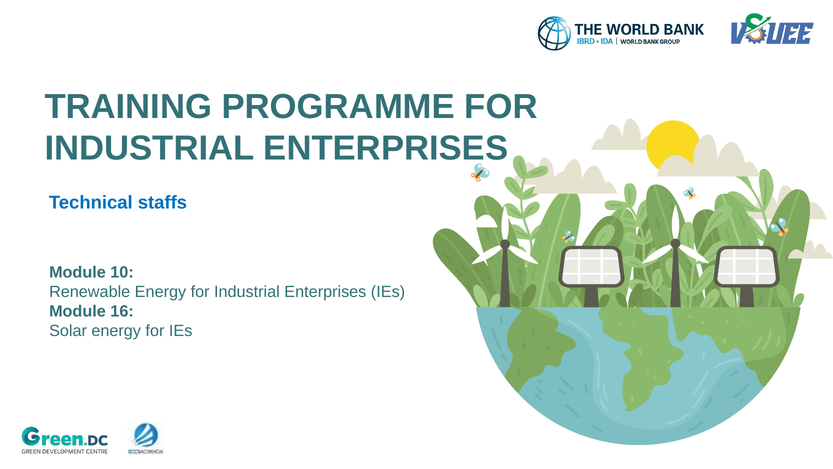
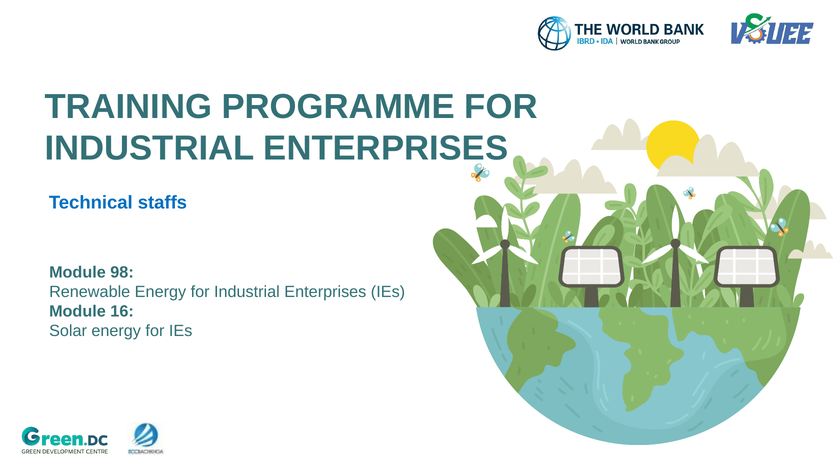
10: 10 -> 98
